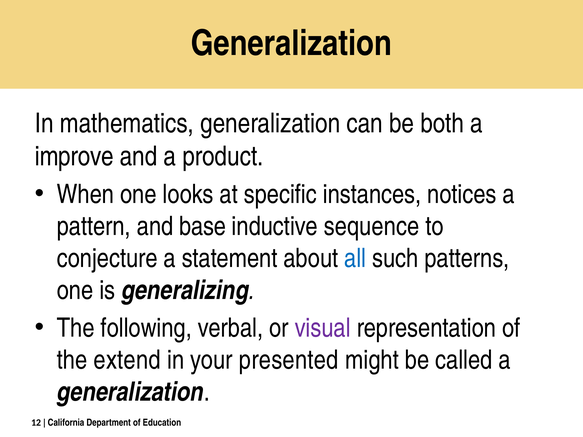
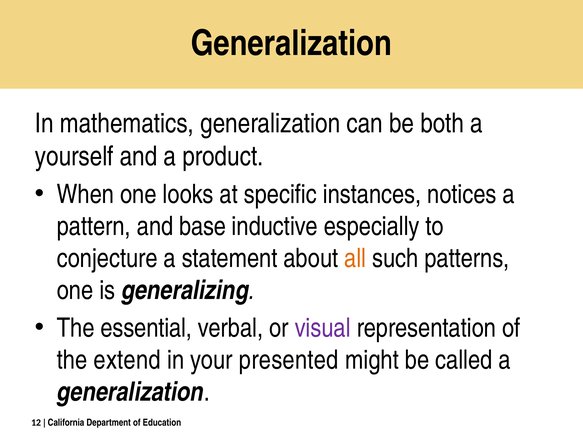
improve: improve -> yourself
sequence: sequence -> especially
all colour: blue -> orange
following: following -> essential
